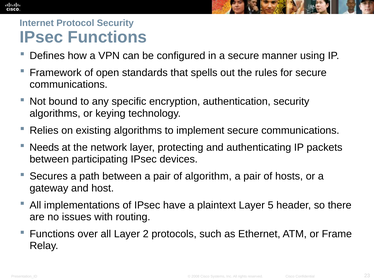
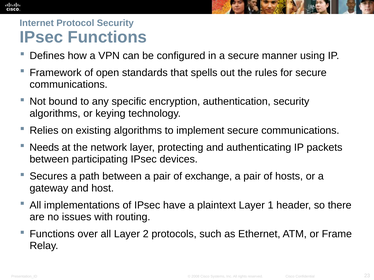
algorithm: algorithm -> exchange
5: 5 -> 1
